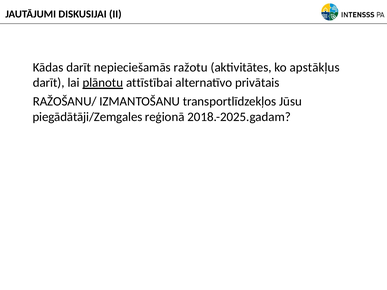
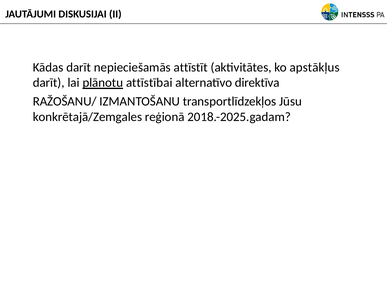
ražotu: ražotu -> attīstīt
privātais: privātais -> direktīva
piegādātāji/Zemgales: piegādātāji/Zemgales -> konkrētajā/Zemgales
